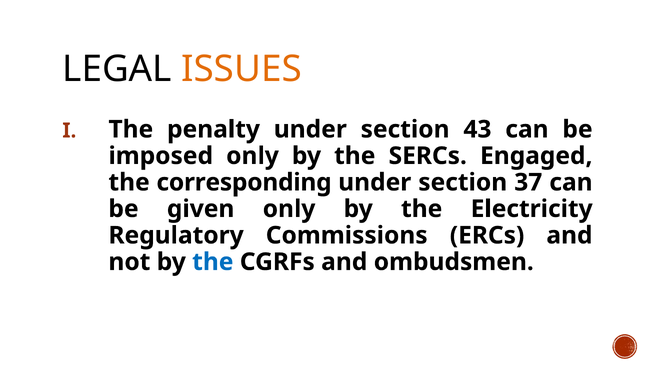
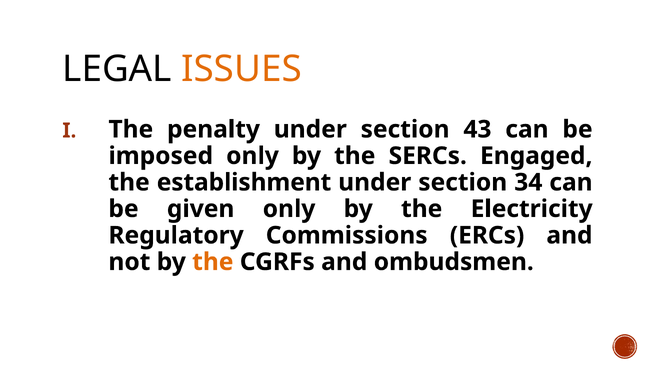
corresponding: corresponding -> establishment
37: 37 -> 34
the at (213, 262) colour: blue -> orange
